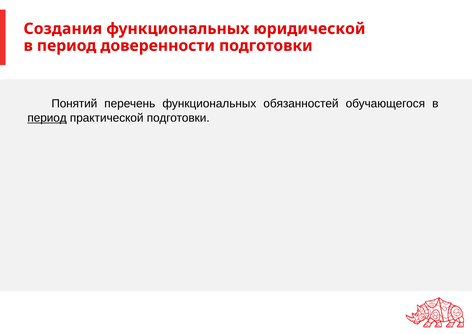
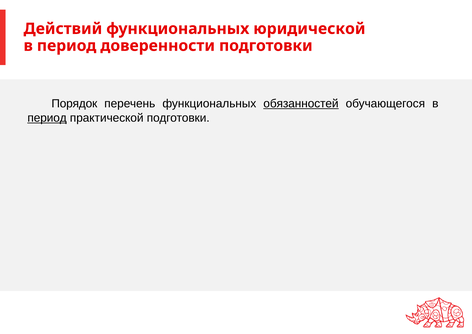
Создания: Создания -> Действий
Понятий: Понятий -> Порядок
обязанностей underline: none -> present
